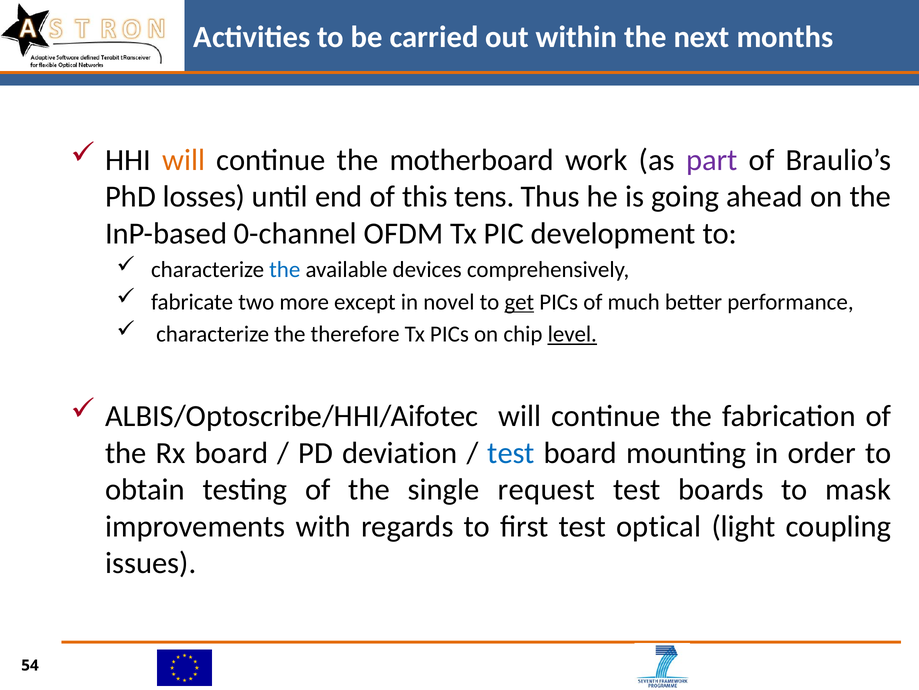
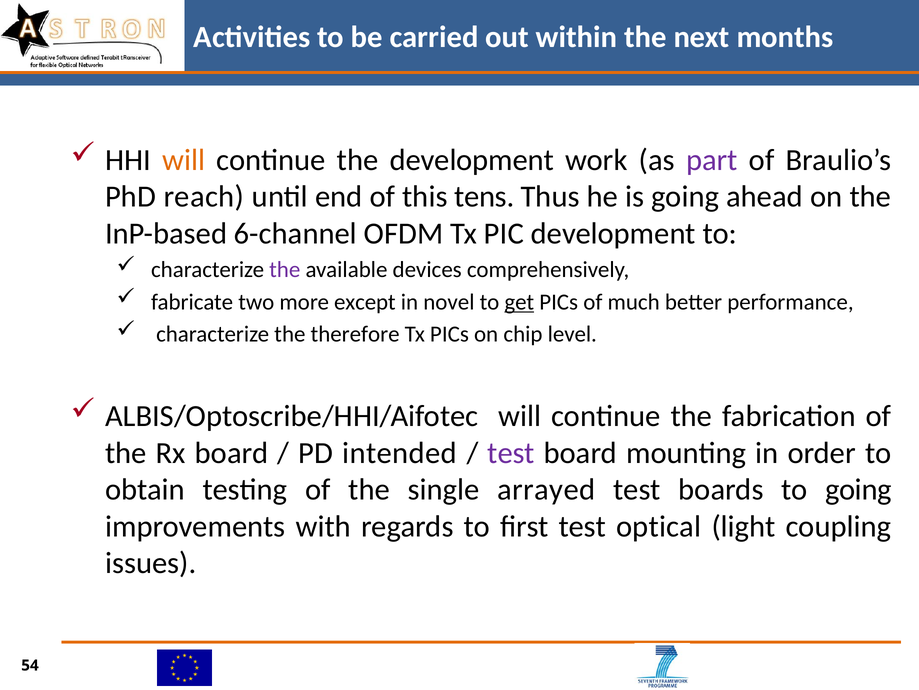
the motherboard: motherboard -> development
losses: losses -> reach
0-channel: 0-channel -> 6-channel
the at (285, 270) colour: blue -> purple
level underline: present -> none
deviation: deviation -> intended
test at (511, 452) colour: blue -> purple
request: request -> arrayed
to mask: mask -> going
